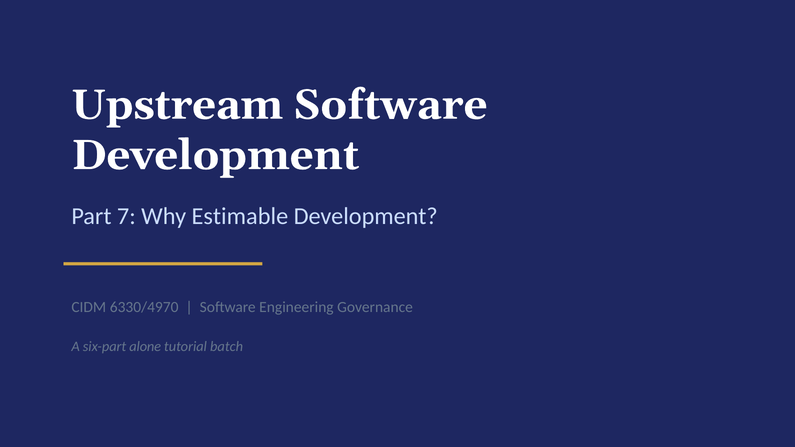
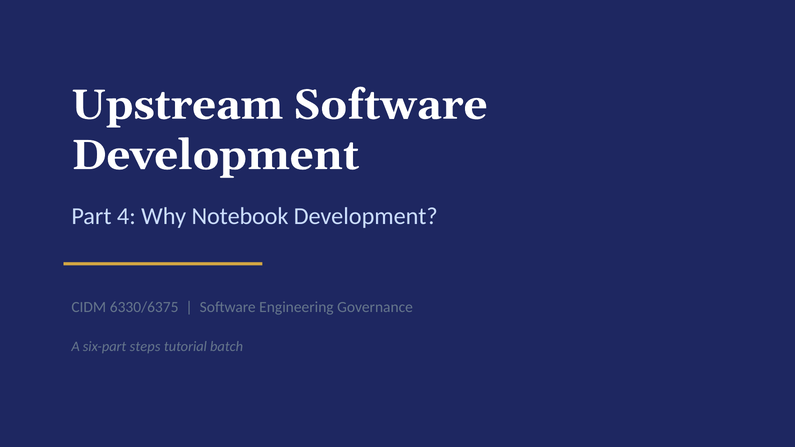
7: 7 -> 4
Estimable: Estimable -> Notebook
6330/4970: 6330/4970 -> 6330/6375
alone: alone -> steps
